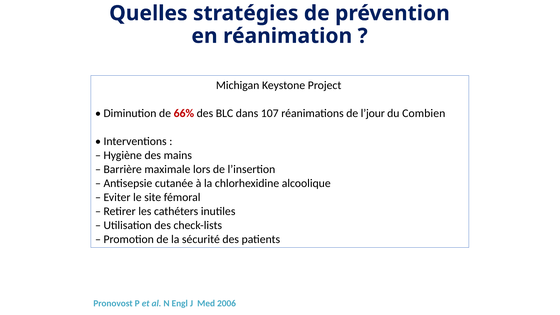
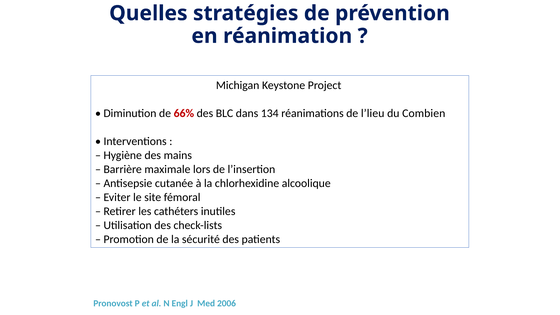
107: 107 -> 134
l’jour: l’jour -> l’lieu
